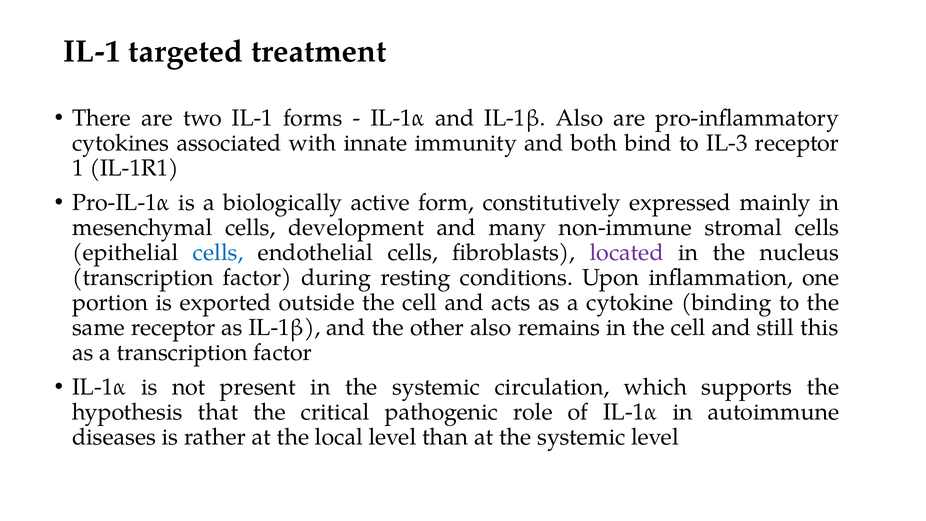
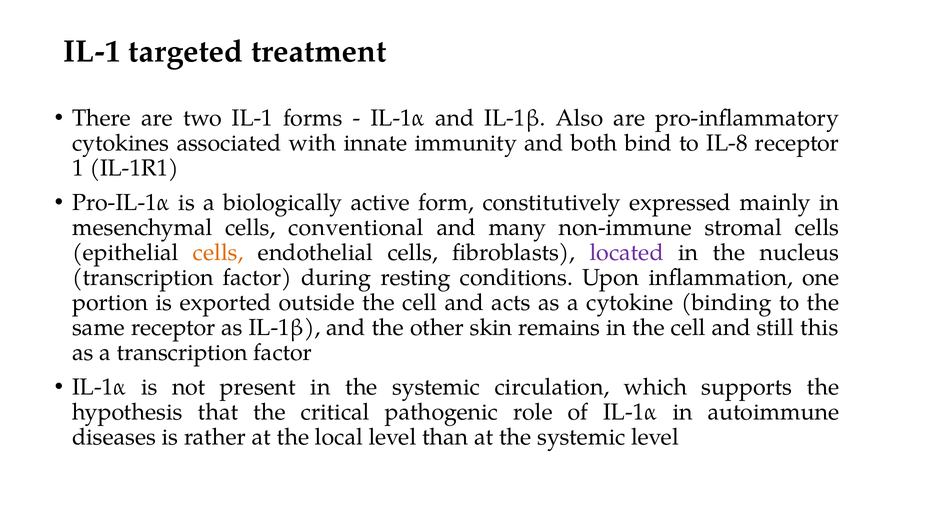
IL-3: IL-3 -> IL-8
development: development -> conventional
cells at (218, 253) colour: blue -> orange
other also: also -> skin
